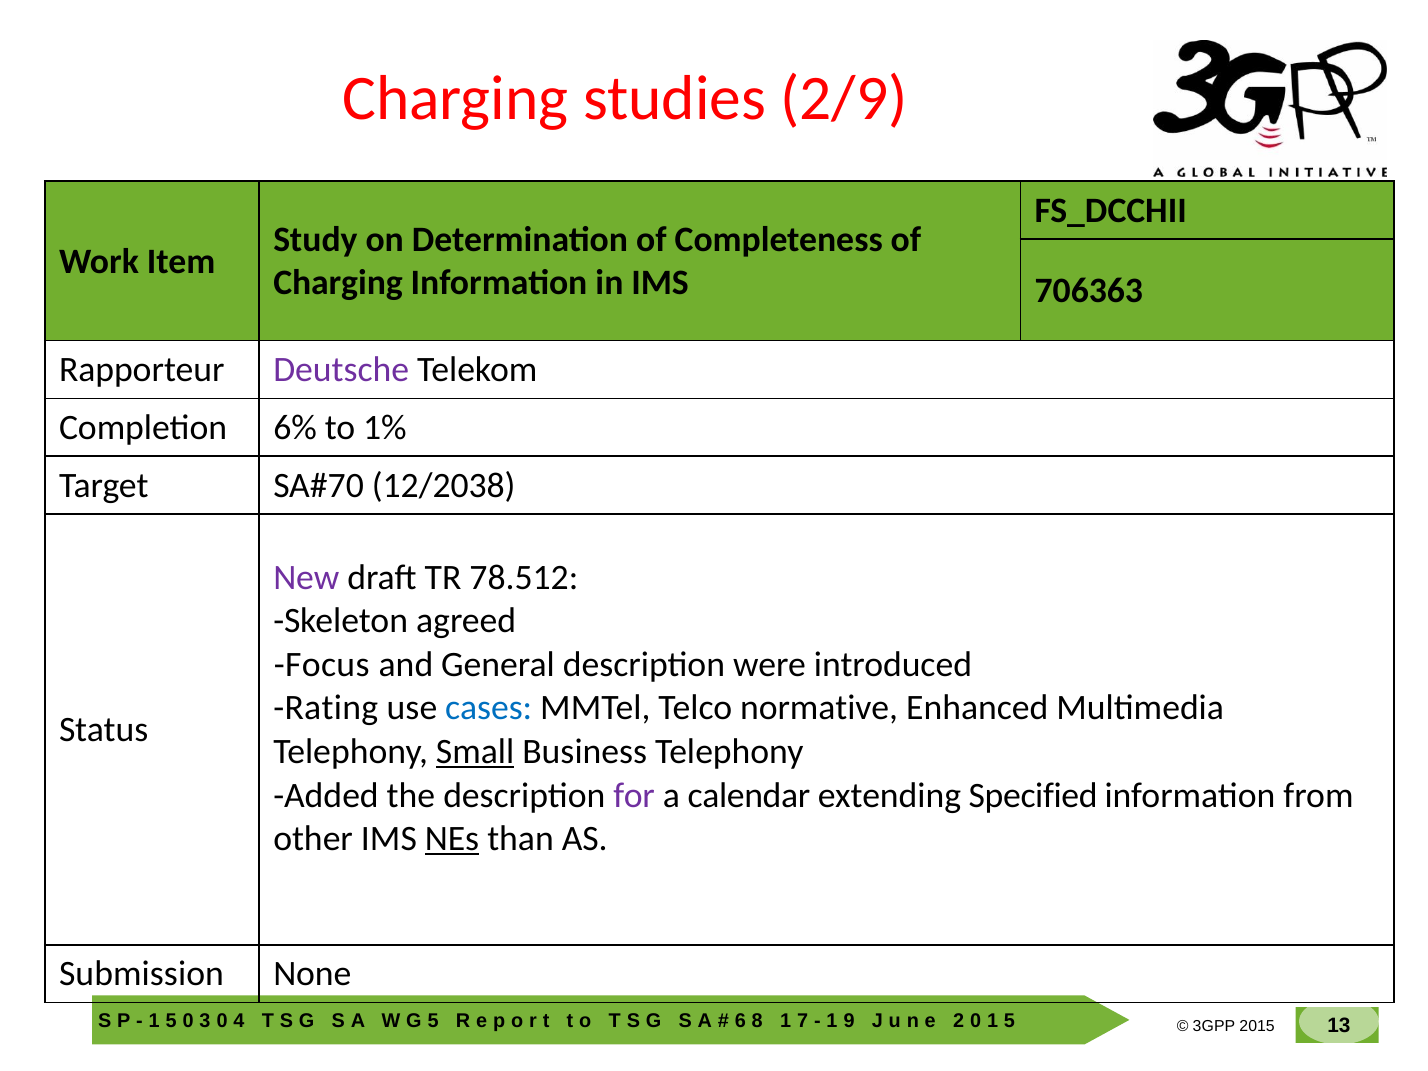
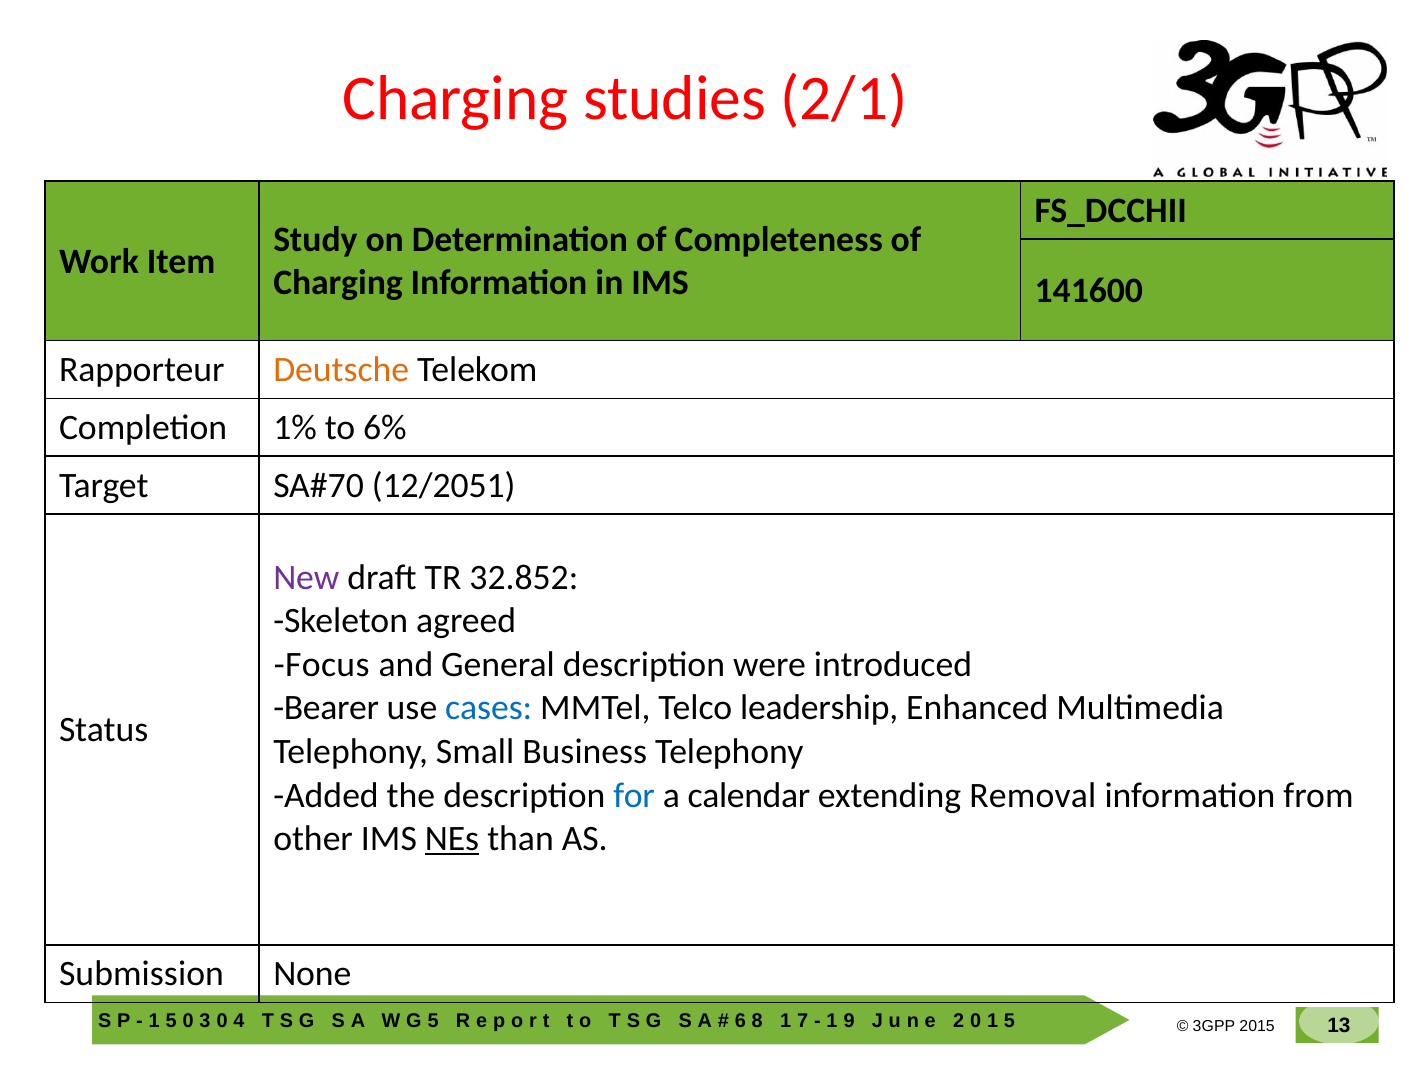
2/9: 2/9 -> 2/1
706363: 706363 -> 141600
Deutsche colour: purple -> orange
6%: 6% -> 1%
1%: 1% -> 6%
12/2038: 12/2038 -> 12/2051
78.512: 78.512 -> 32.852
Rating: Rating -> Bearer
normative: normative -> leadership
Small underline: present -> none
for colour: purple -> blue
Specified: Specified -> Removal
